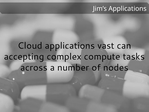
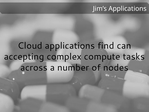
vast: vast -> find
